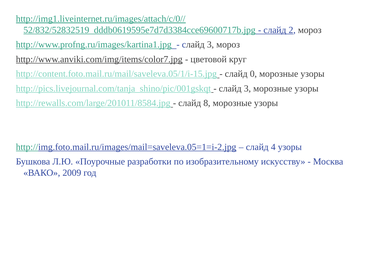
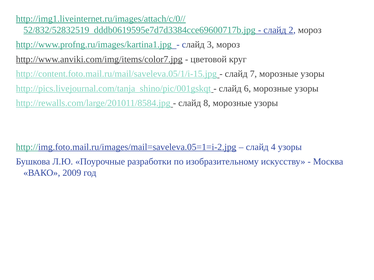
0: 0 -> 7
3 at (247, 89): 3 -> 6
